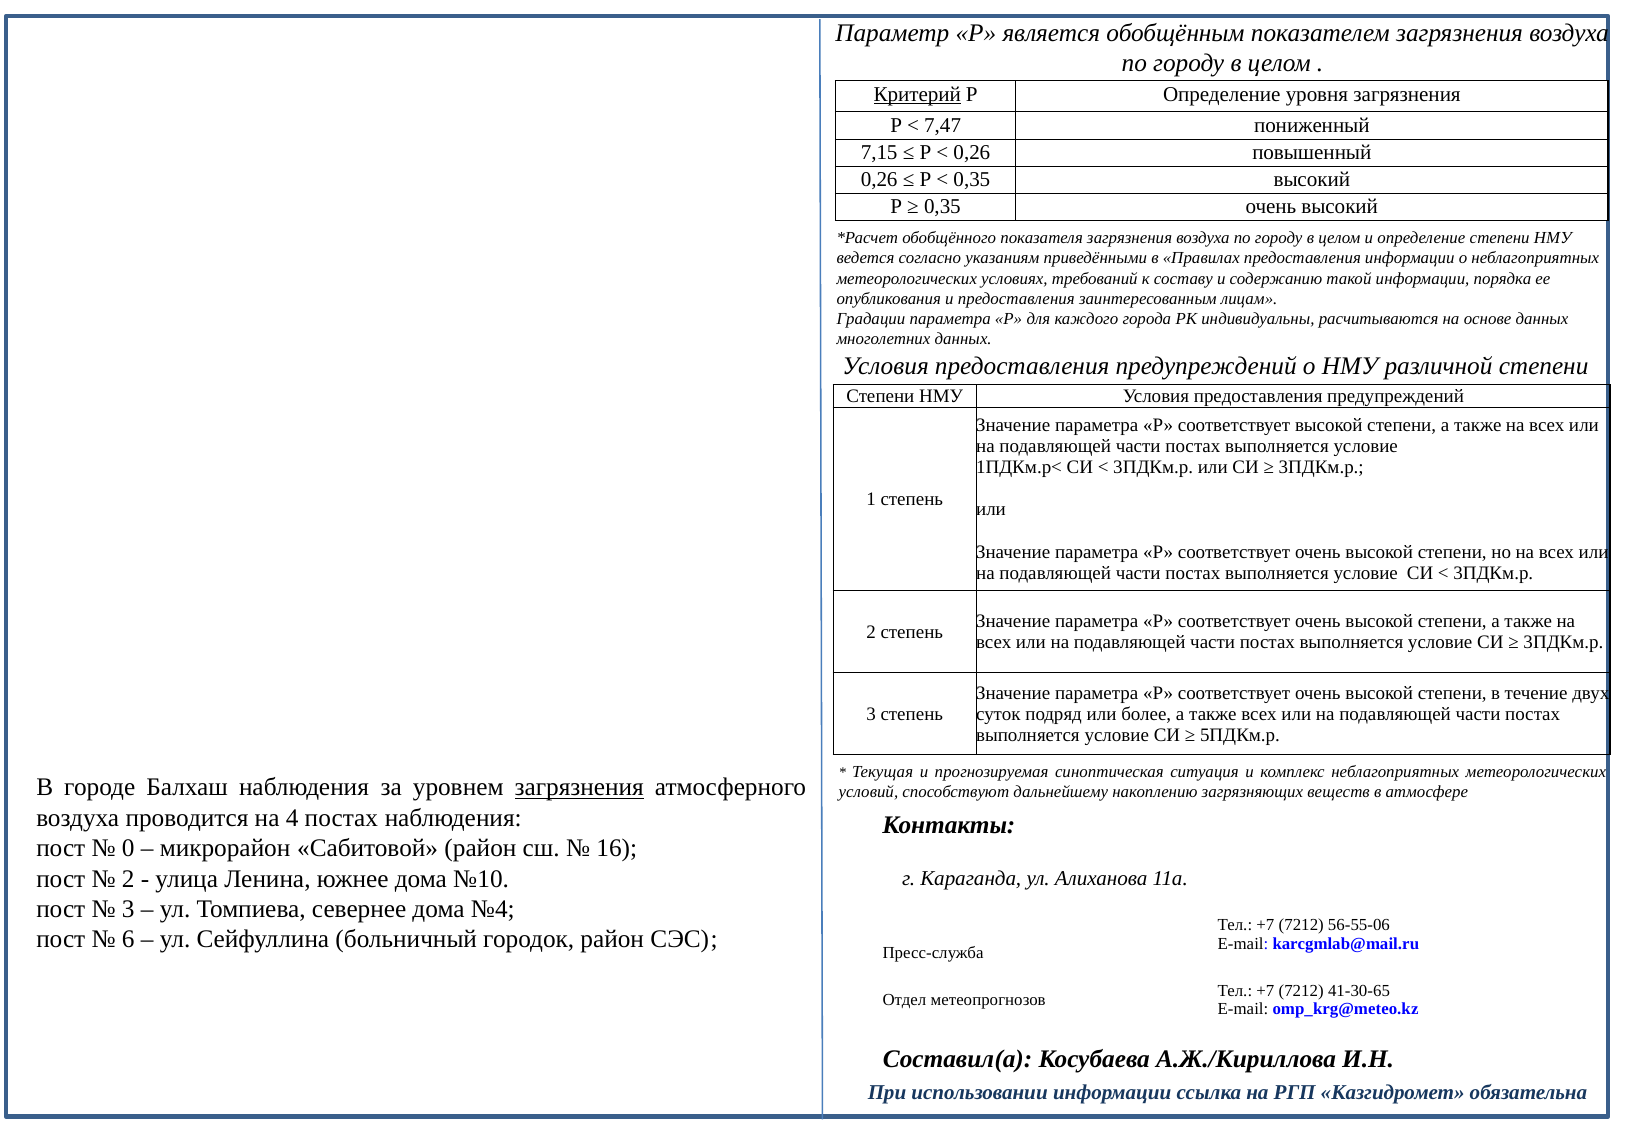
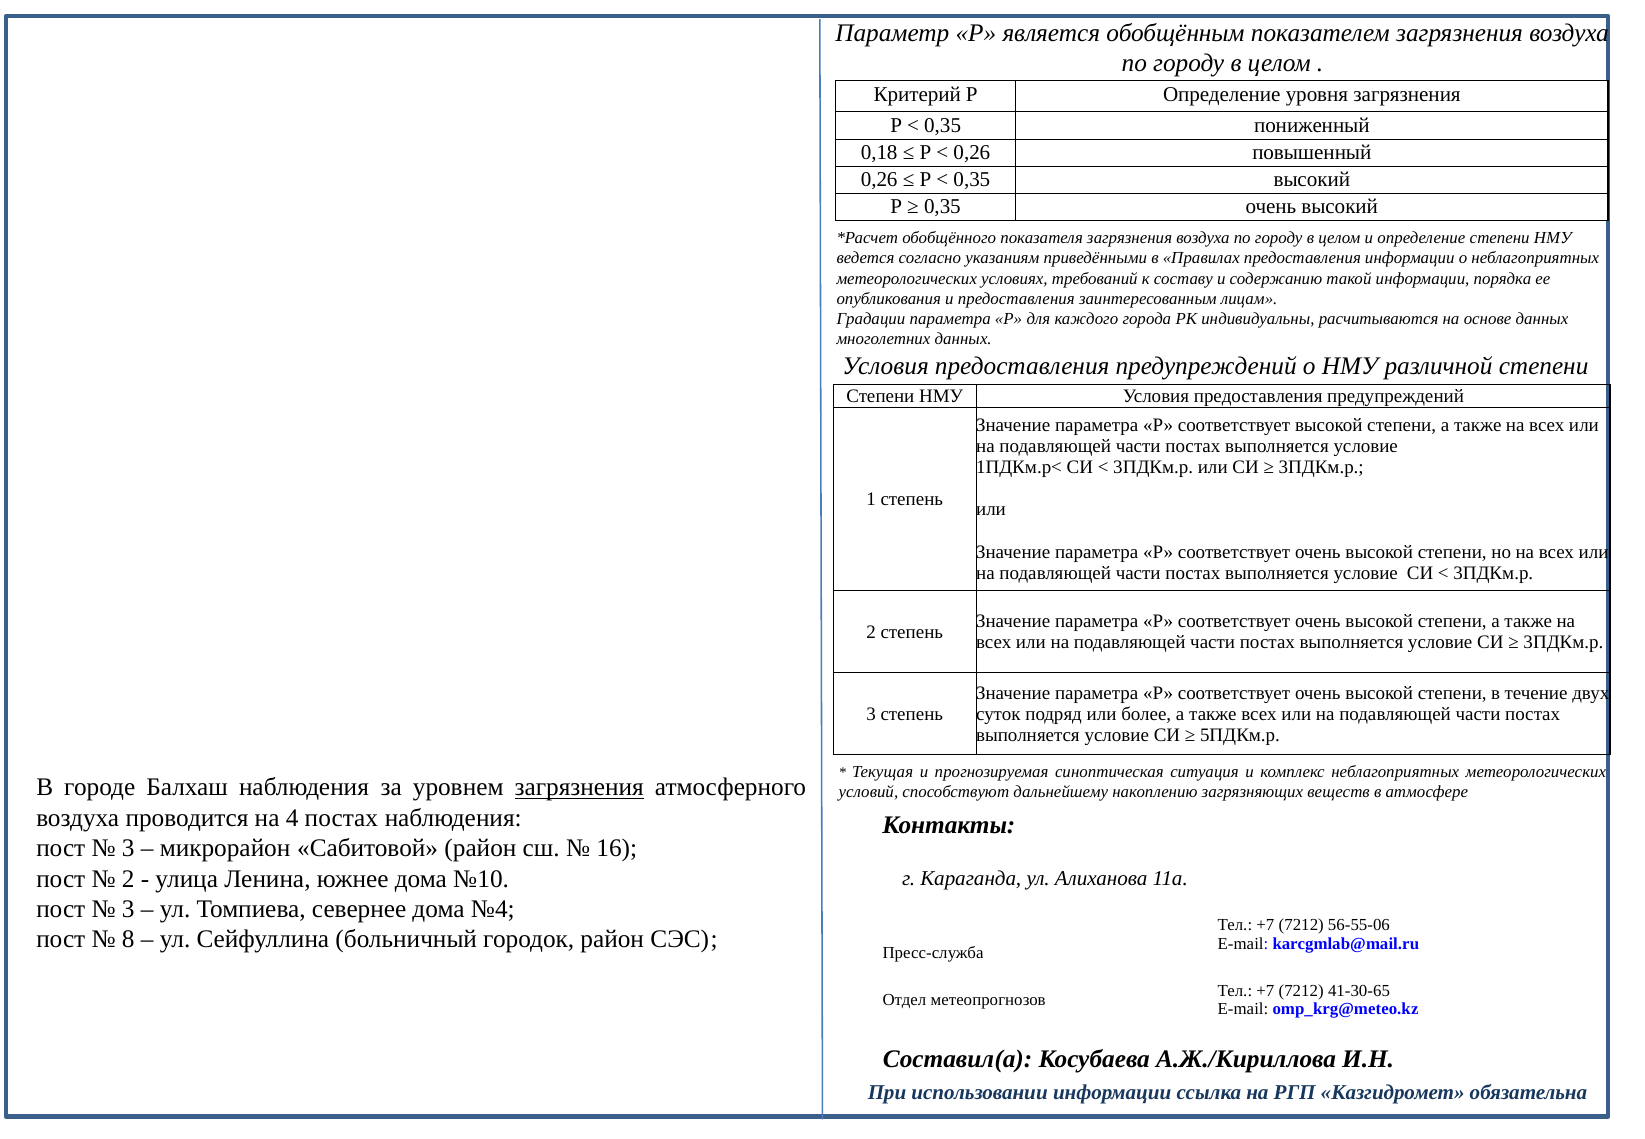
Критерий underline: present -> none
7,47 at (943, 125): 7,47 -> 0,35
7,15: 7,15 -> 0,18
0 at (128, 848): 0 -> 3
6: 6 -> 8
